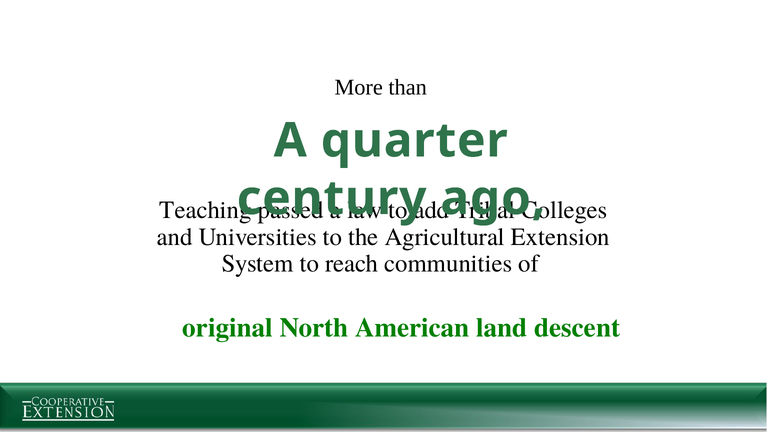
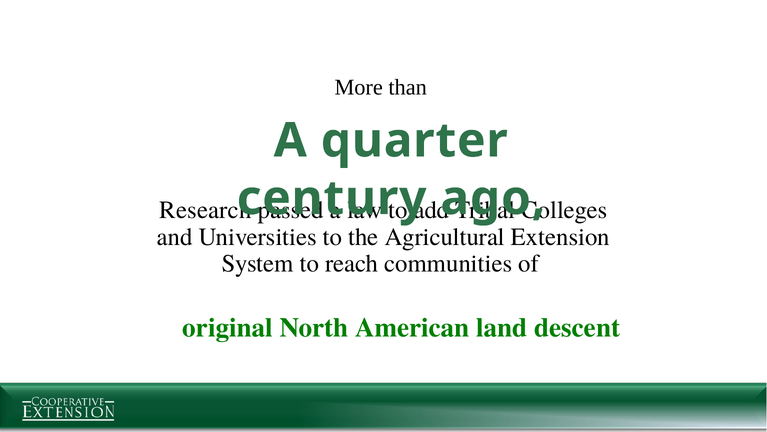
Teaching: Teaching -> Research
